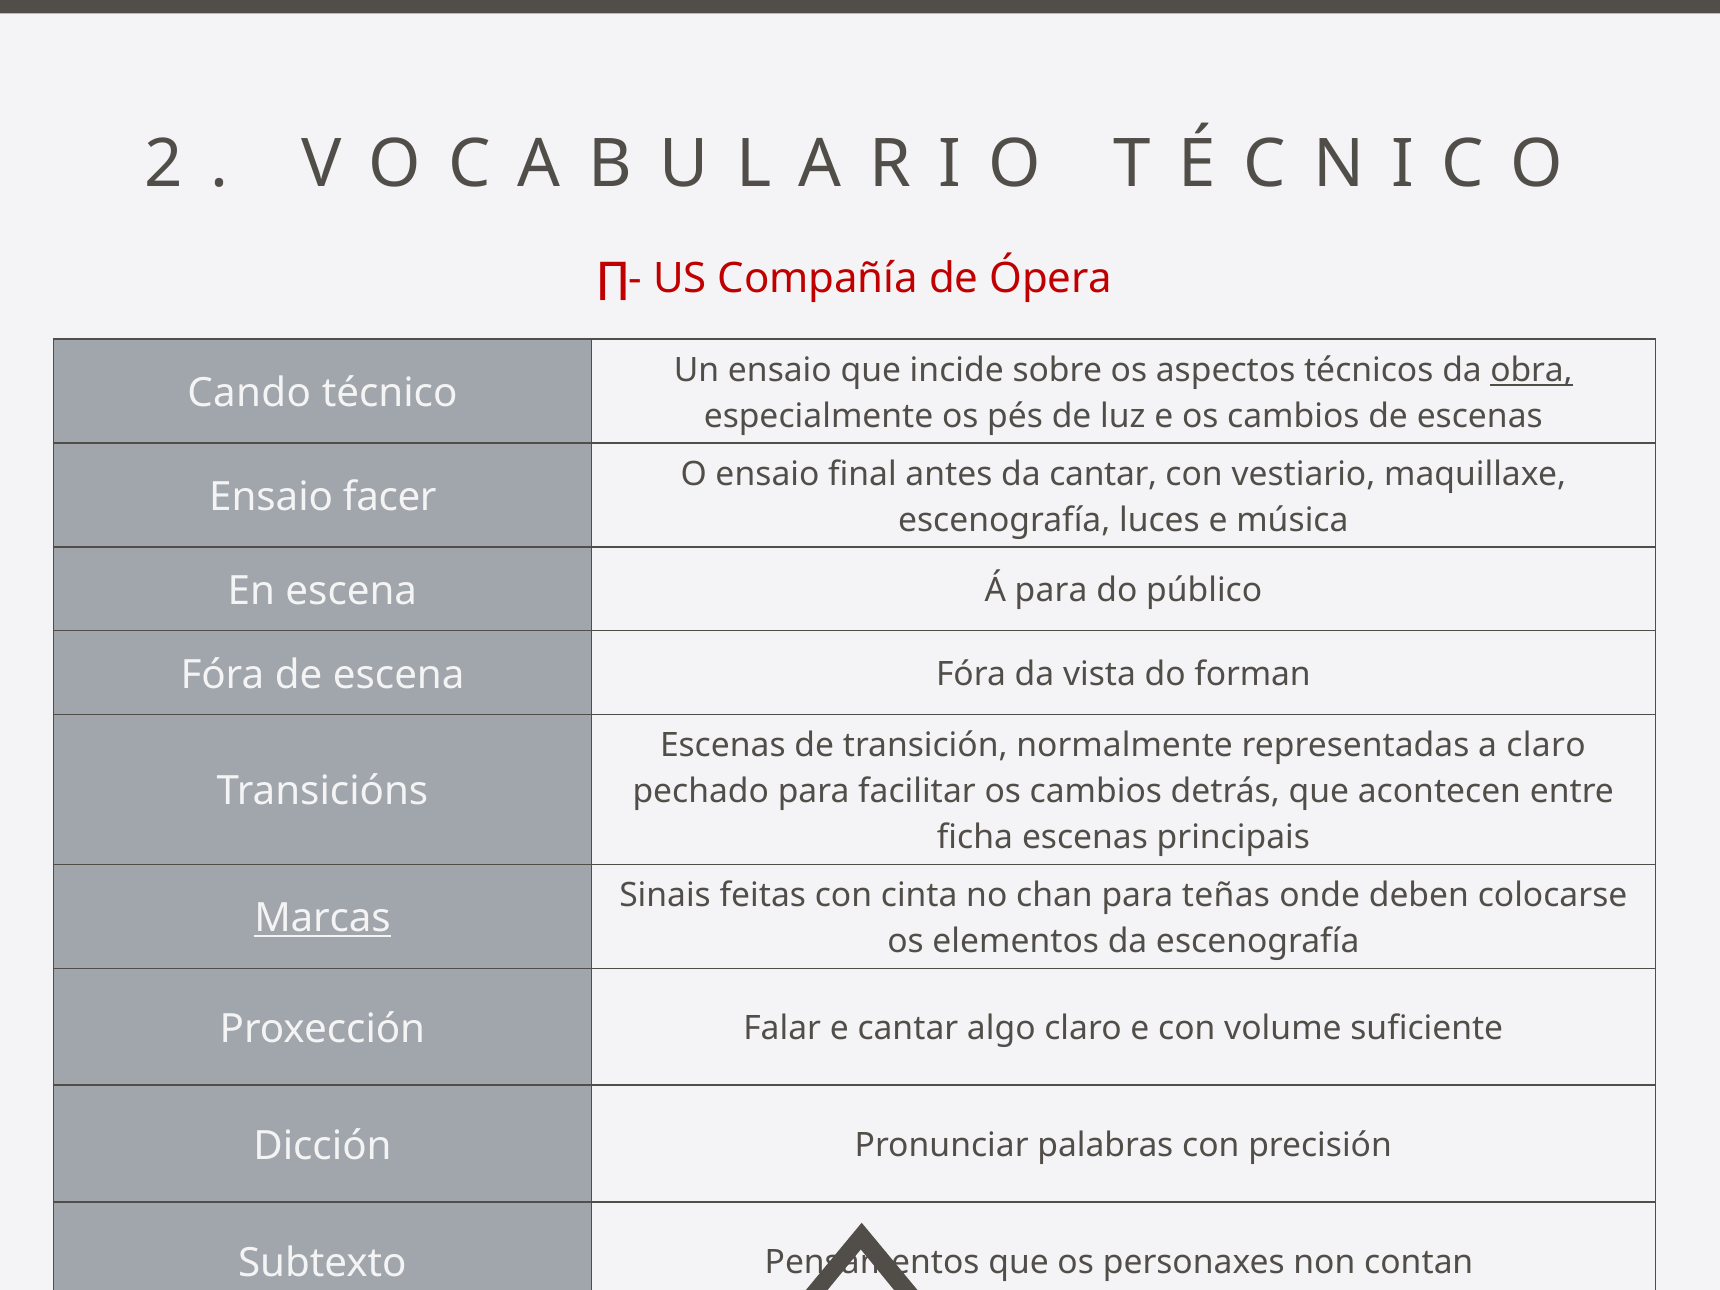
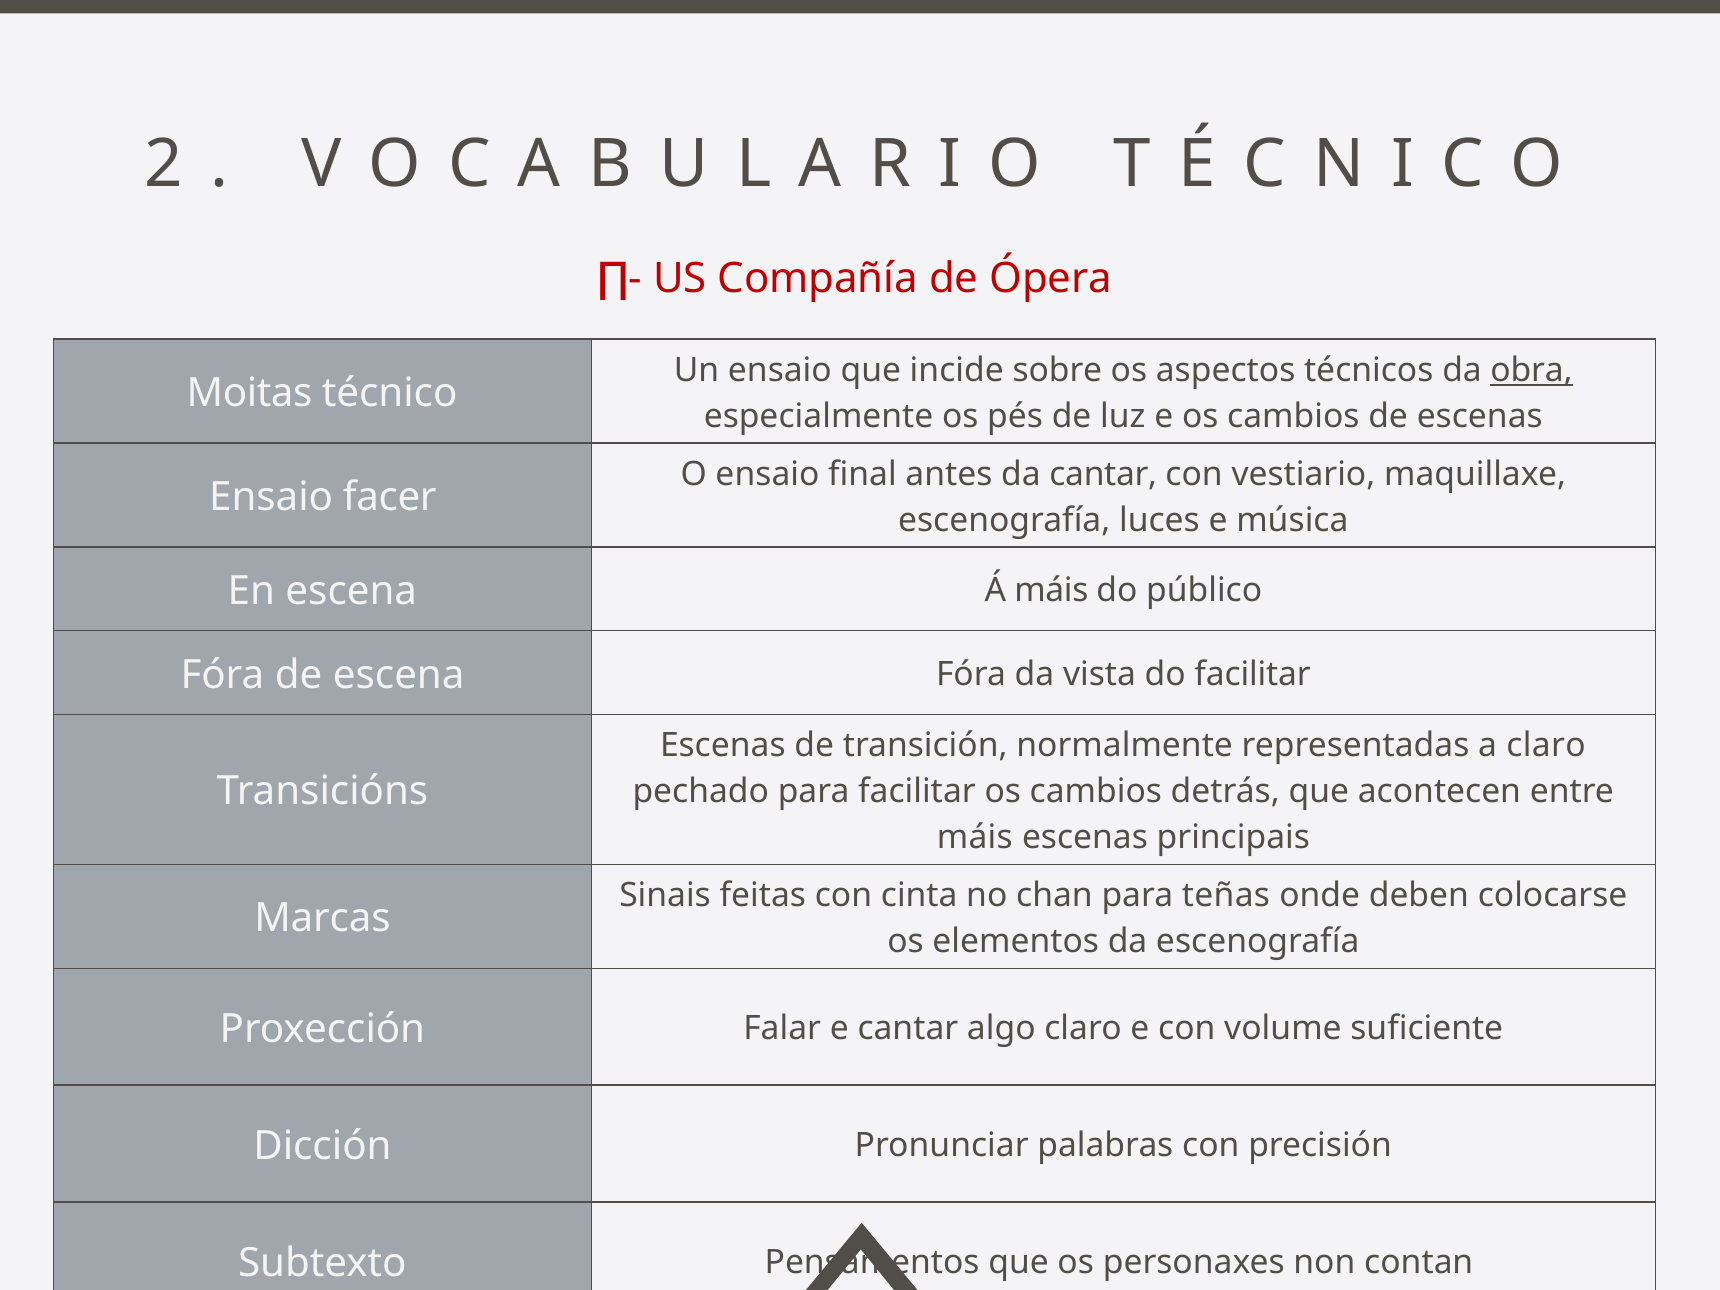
Cando: Cando -> Moitas
Á para: para -> máis
do forman: forman -> facilitar
ficha at (975, 837): ficha -> máis
Marcas underline: present -> none
